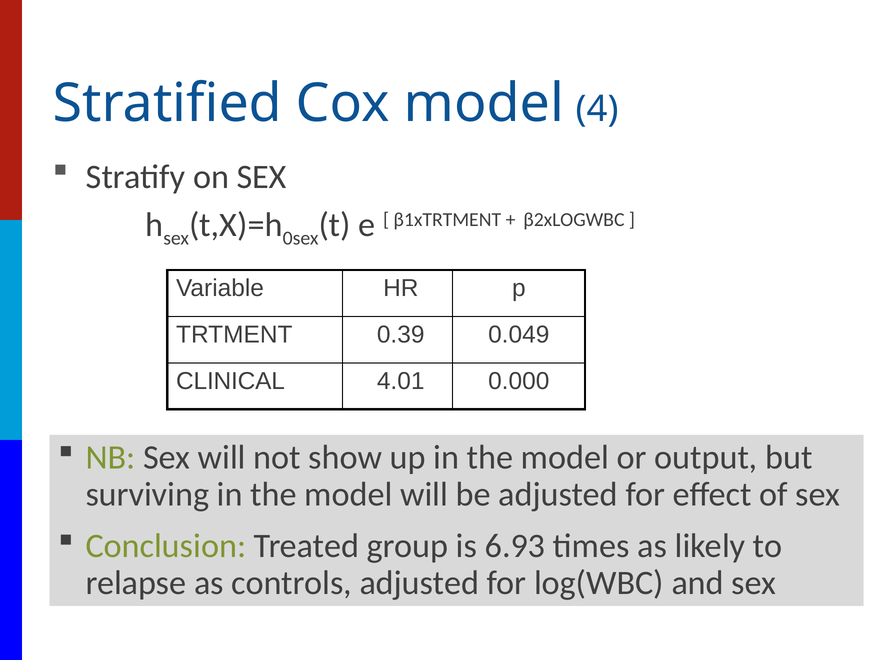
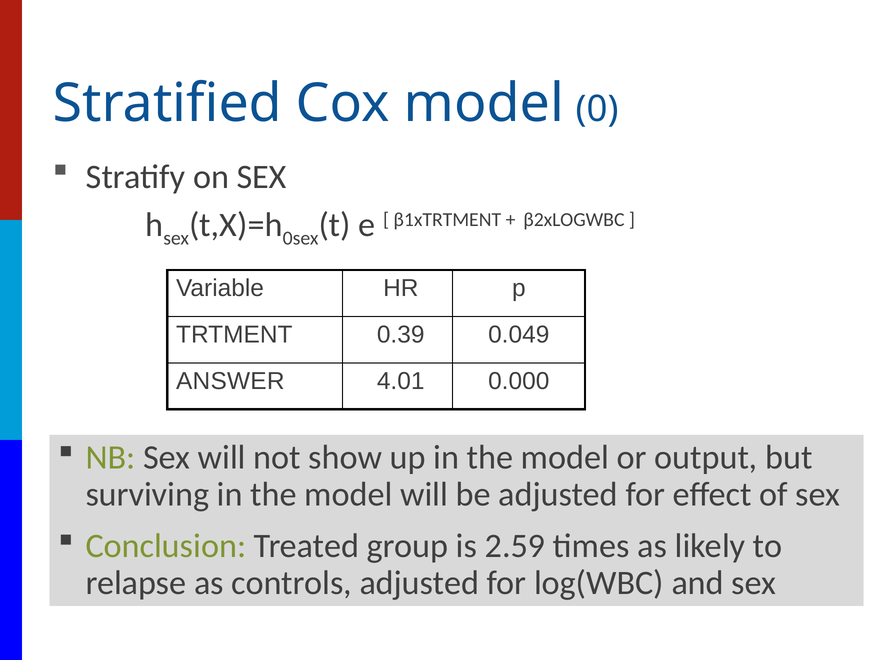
4: 4 -> 0
CLINICAL: CLINICAL -> ANSWER
6.93: 6.93 -> 2.59
